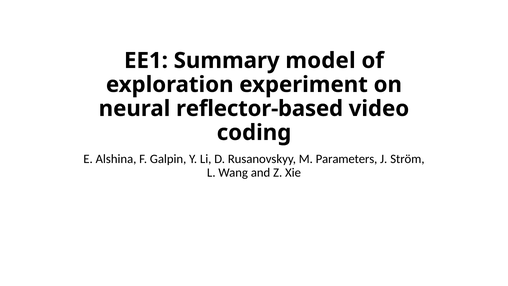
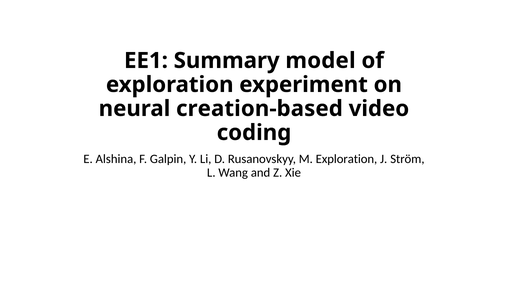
reflector-based: reflector-based -> creation-based
M Parameters: Parameters -> Exploration
